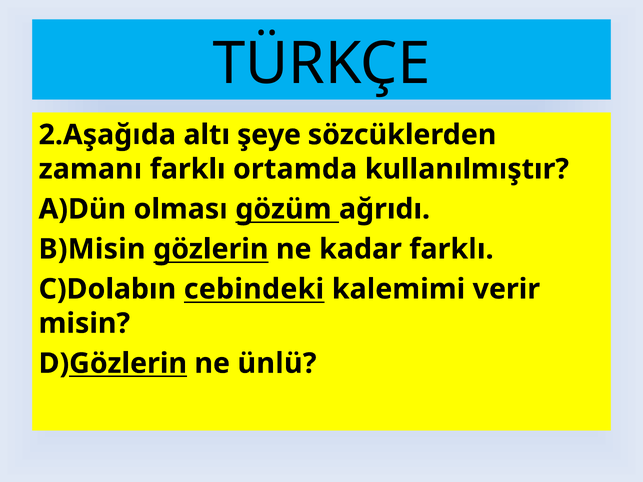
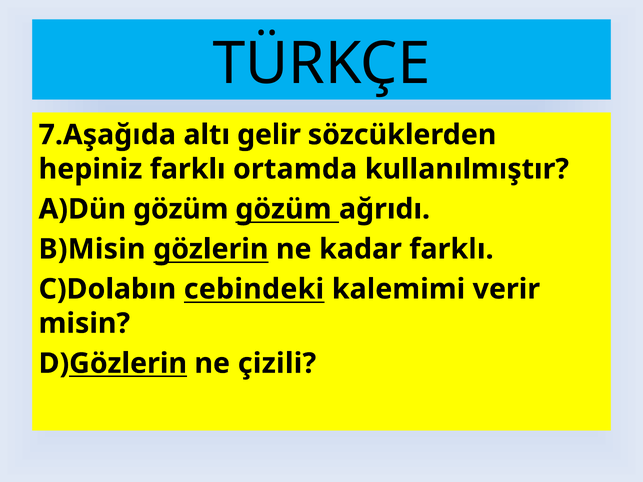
2.Aşağıda: 2.Aşağıda -> 7.Aşağıda
şeye: şeye -> gelir
zamanı: zamanı -> hepiniz
A)Dün olması: olması -> gözüm
ünlü: ünlü -> çizili
